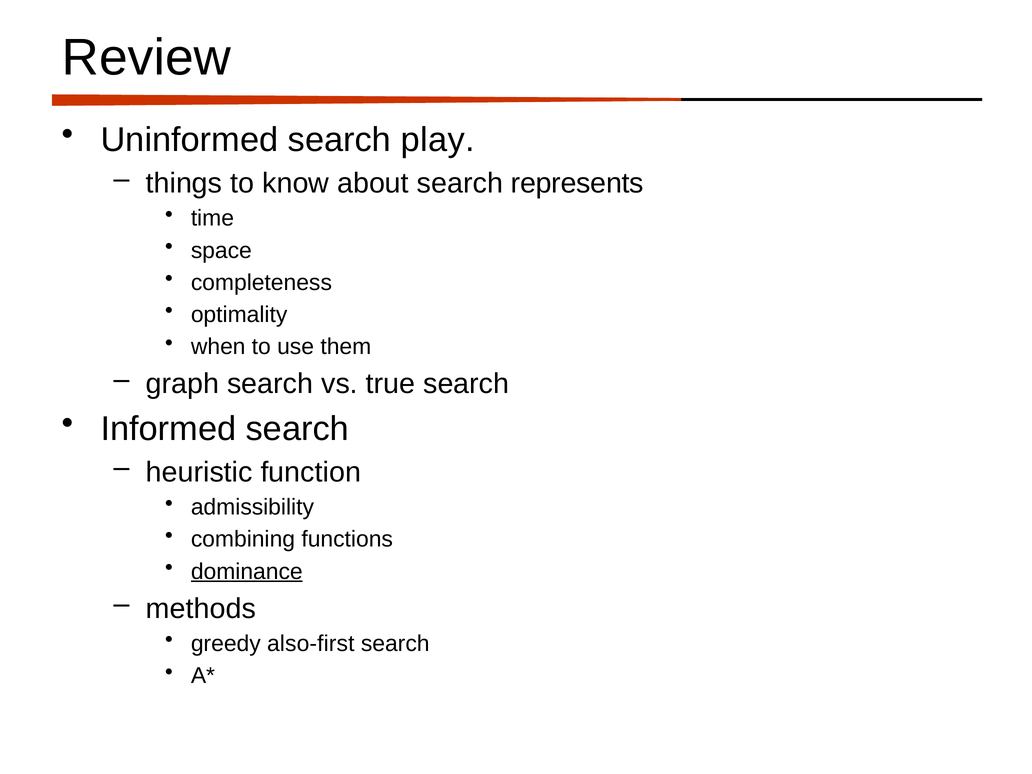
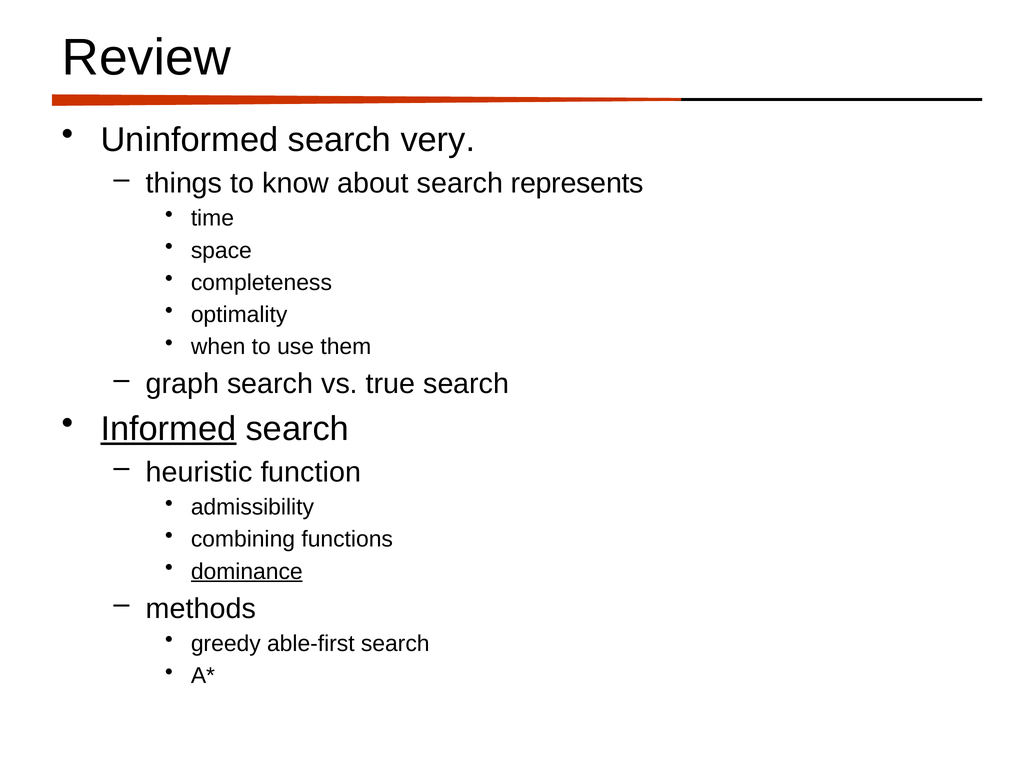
play: play -> very
Informed underline: none -> present
also-first: also-first -> able-first
